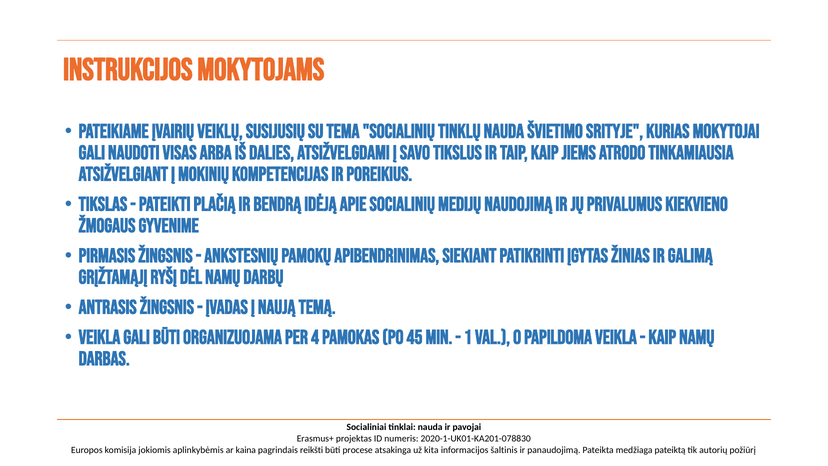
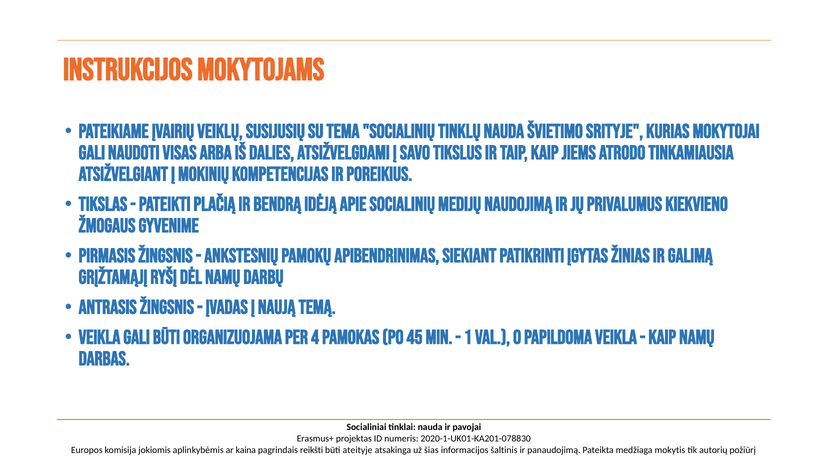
procese: procese -> ateityje
kita: kita -> šias
pateiktą: pateiktą -> mokytis
